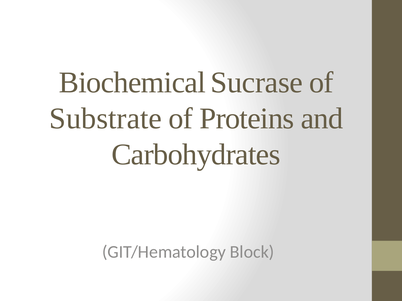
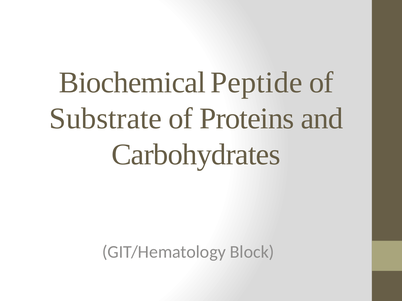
Sucrase: Sucrase -> Peptide
